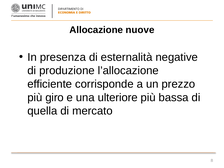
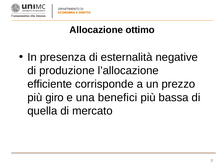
nuove: nuove -> ottimo
ulteriore: ulteriore -> benefici
